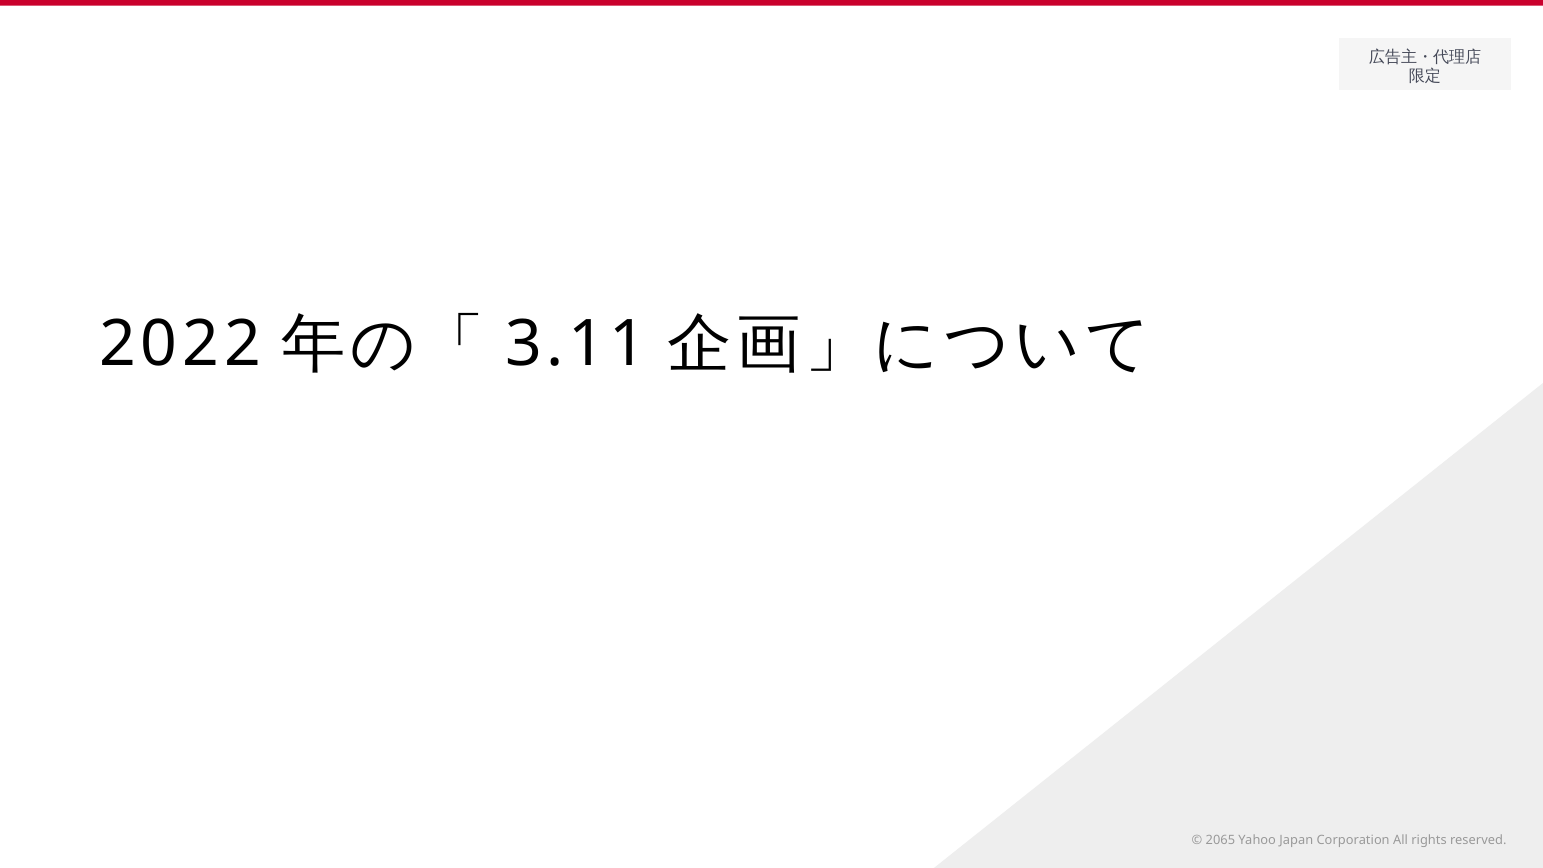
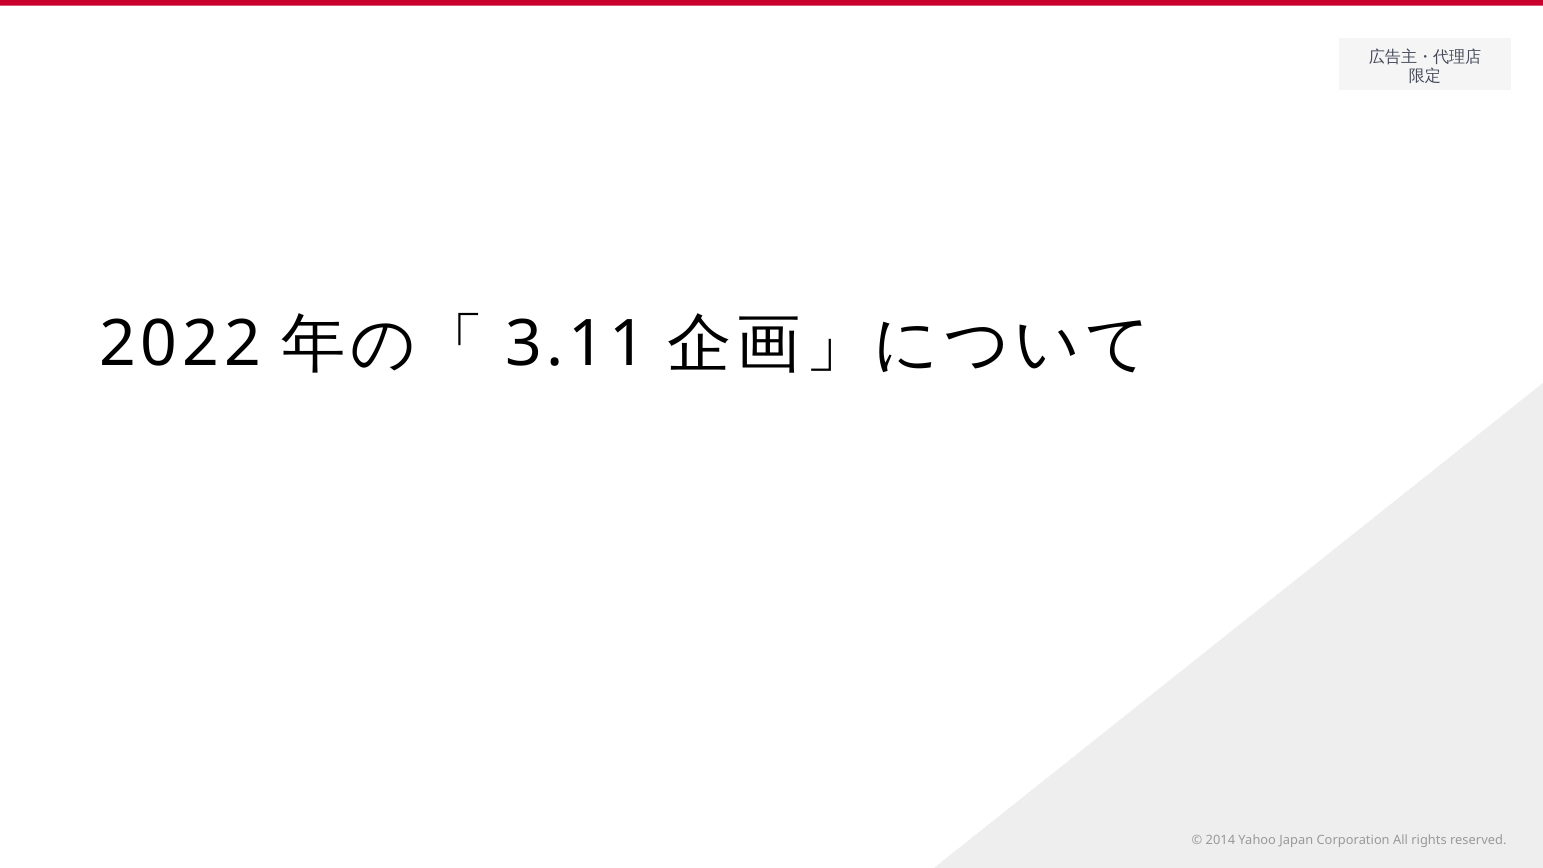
2065: 2065 -> 2014
